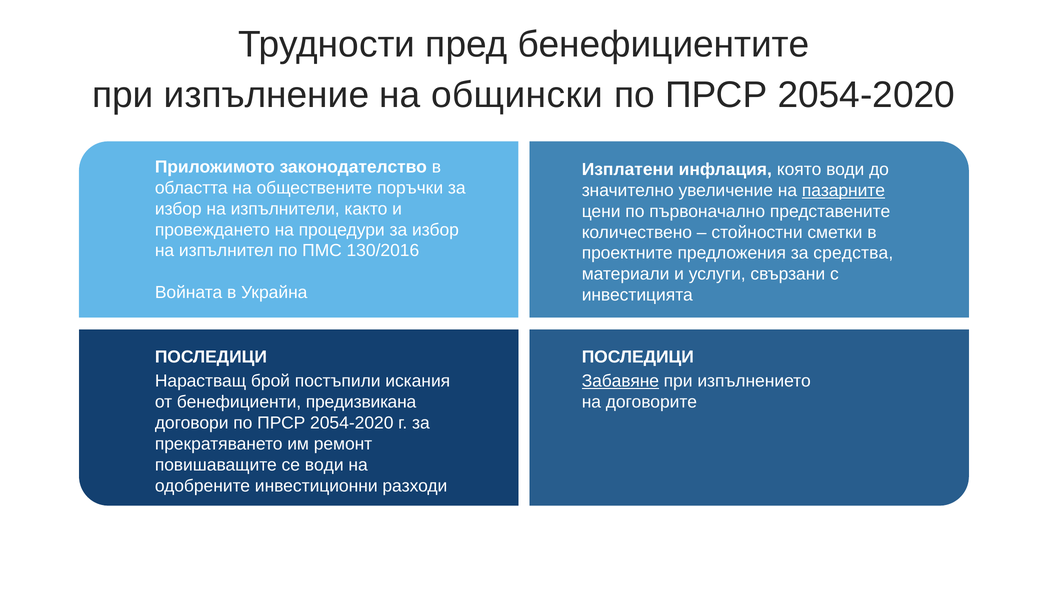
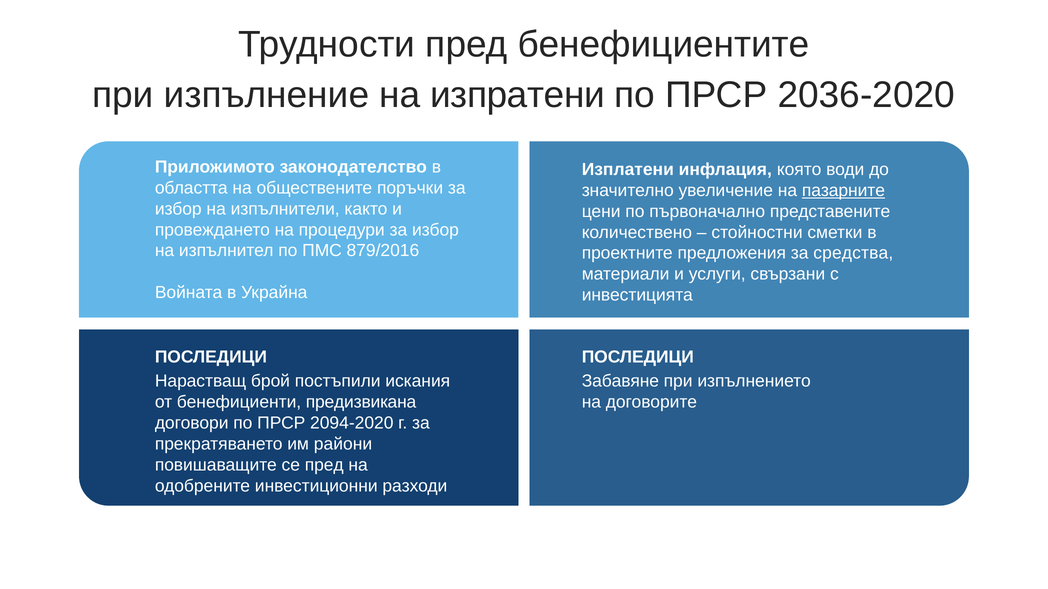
общински: общински -> изпратени
2054-2020 at (866, 95): 2054-2020 -> 2036-2020
130/2016: 130/2016 -> 879/2016
Забавяне underline: present -> none
договори по ПРСР 2054-2020: 2054-2020 -> 2094-2020
ремонт: ремонт -> райони
се води: води -> пред
